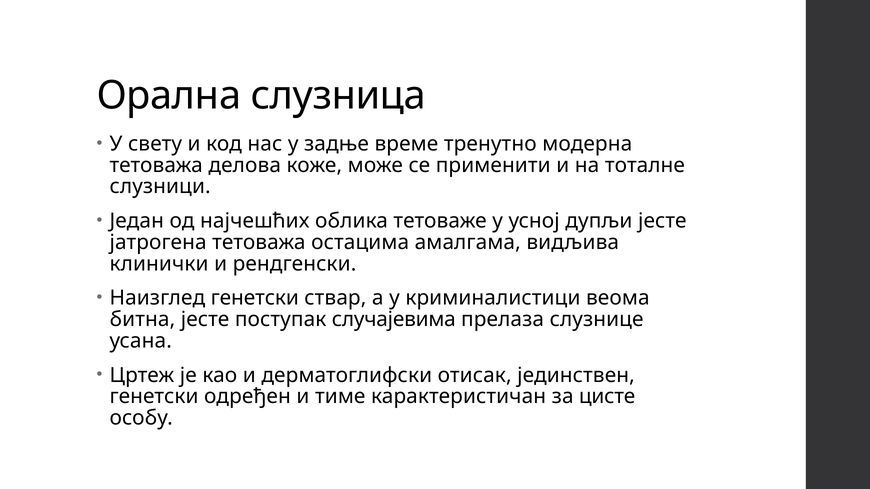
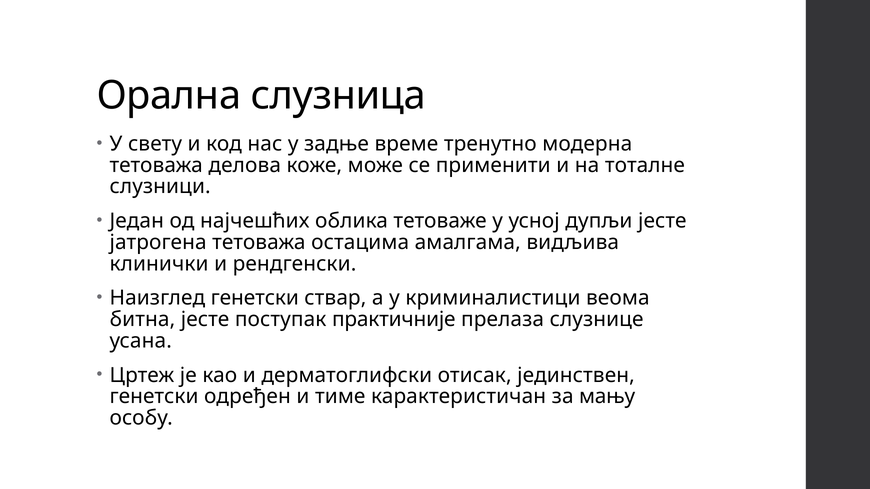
случајевима: случајевима -> практичније
цисте: цисте -> мању
